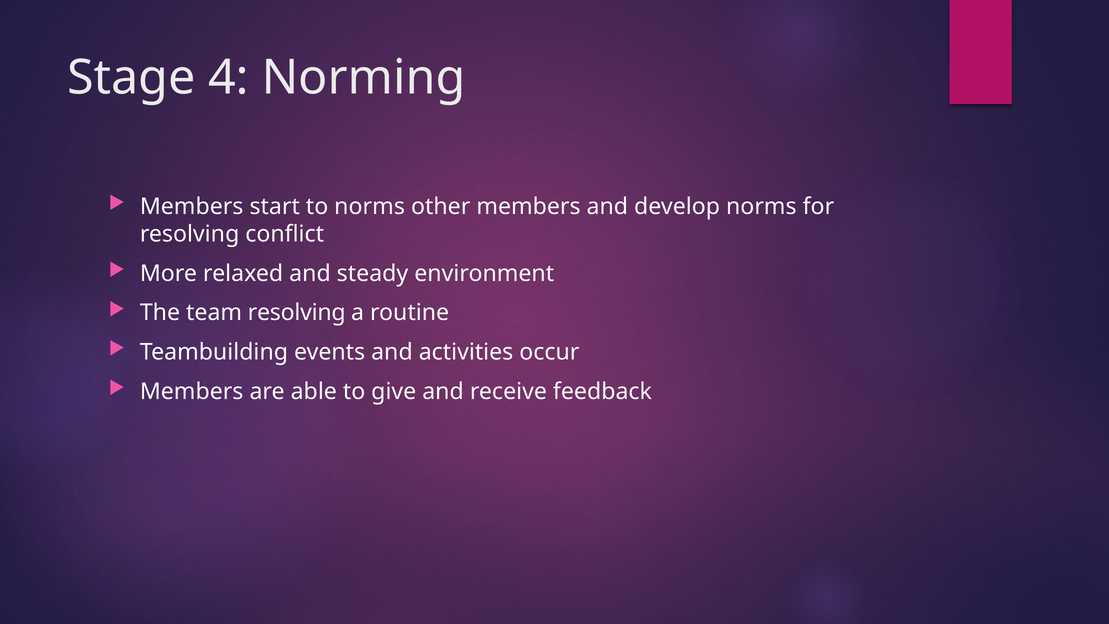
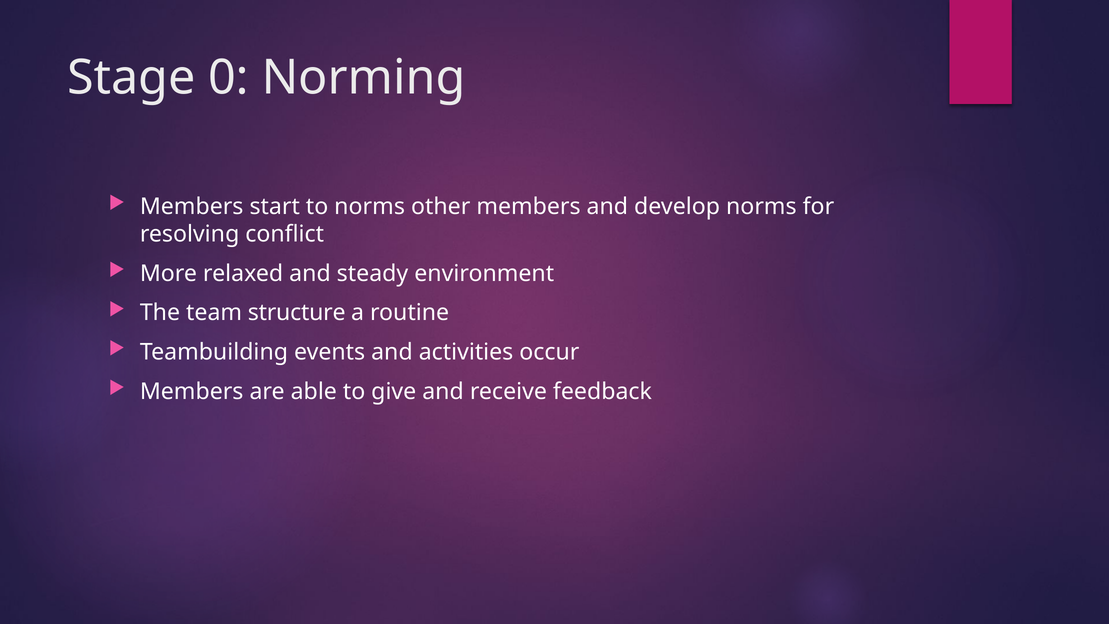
4: 4 -> 0
team resolving: resolving -> structure
